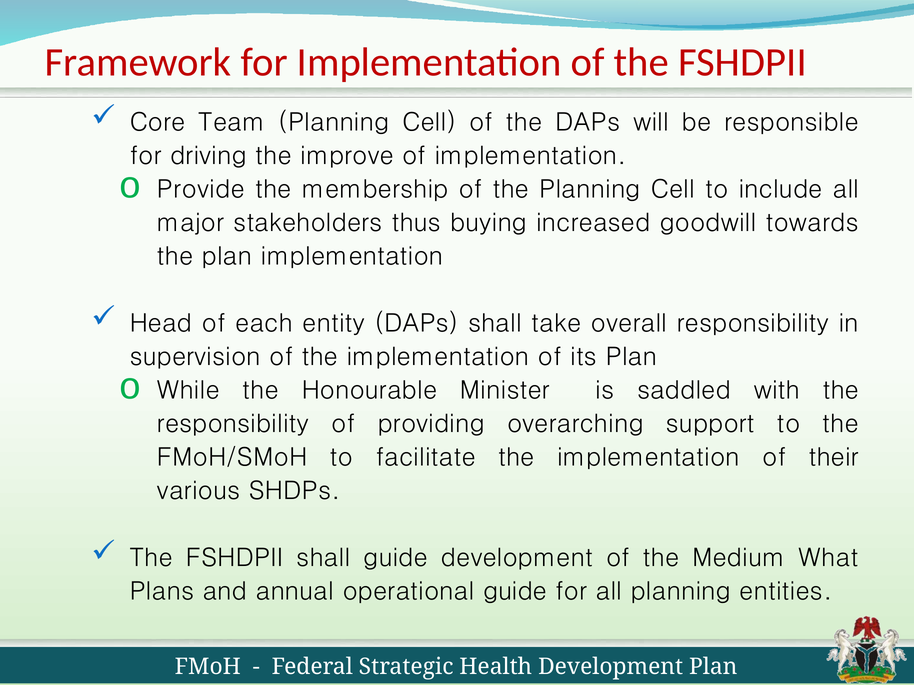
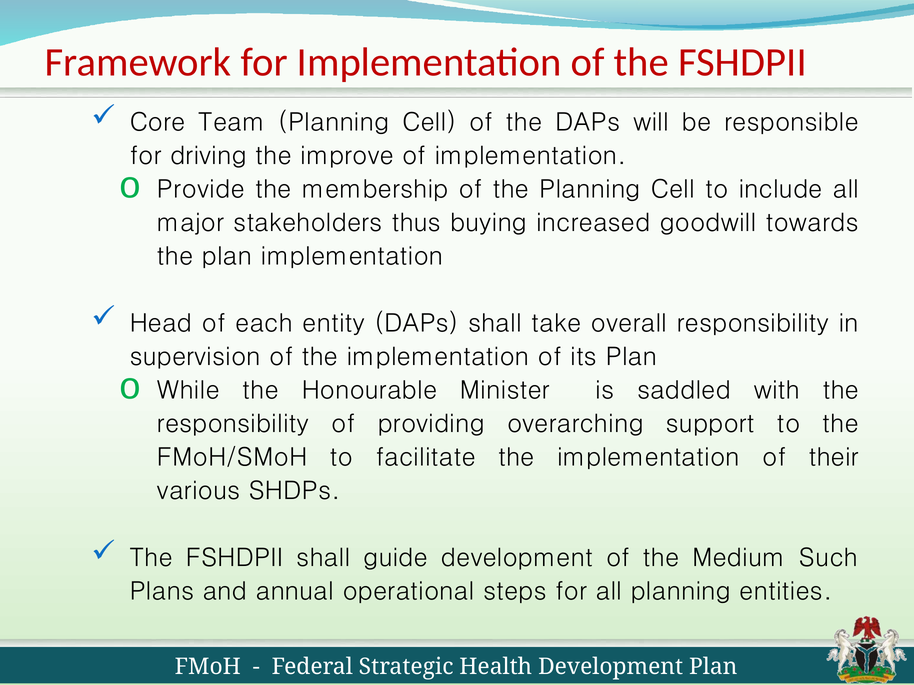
What: What -> Such
operational guide: guide -> steps
